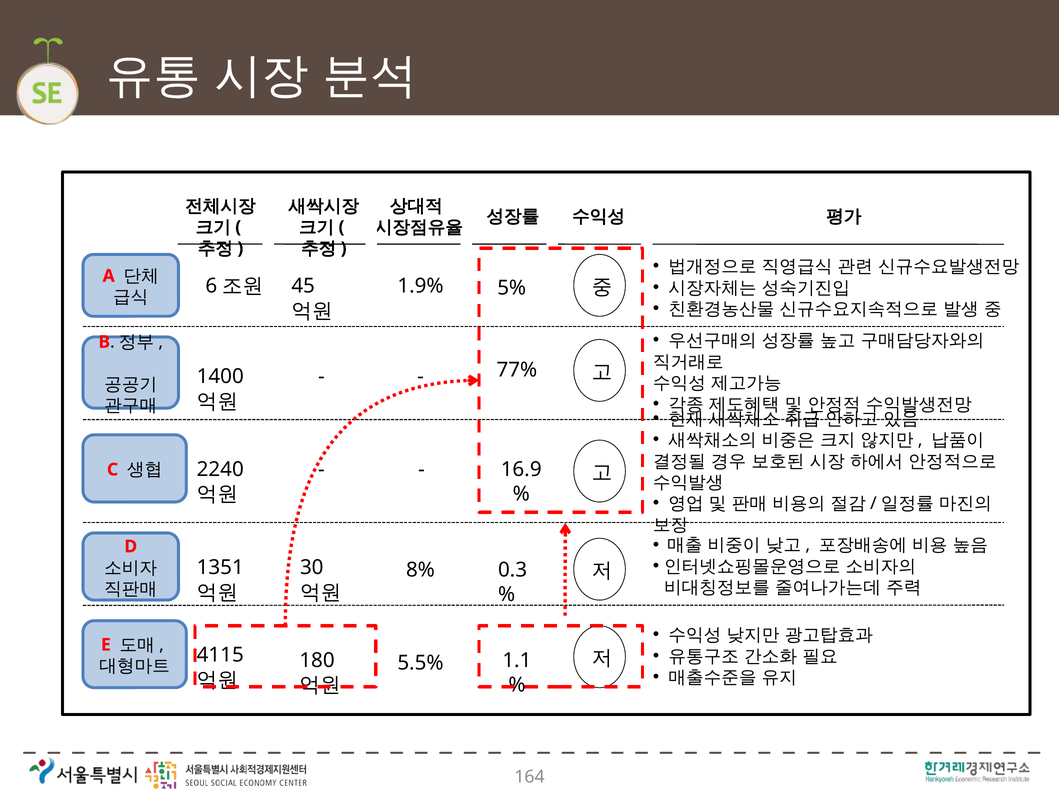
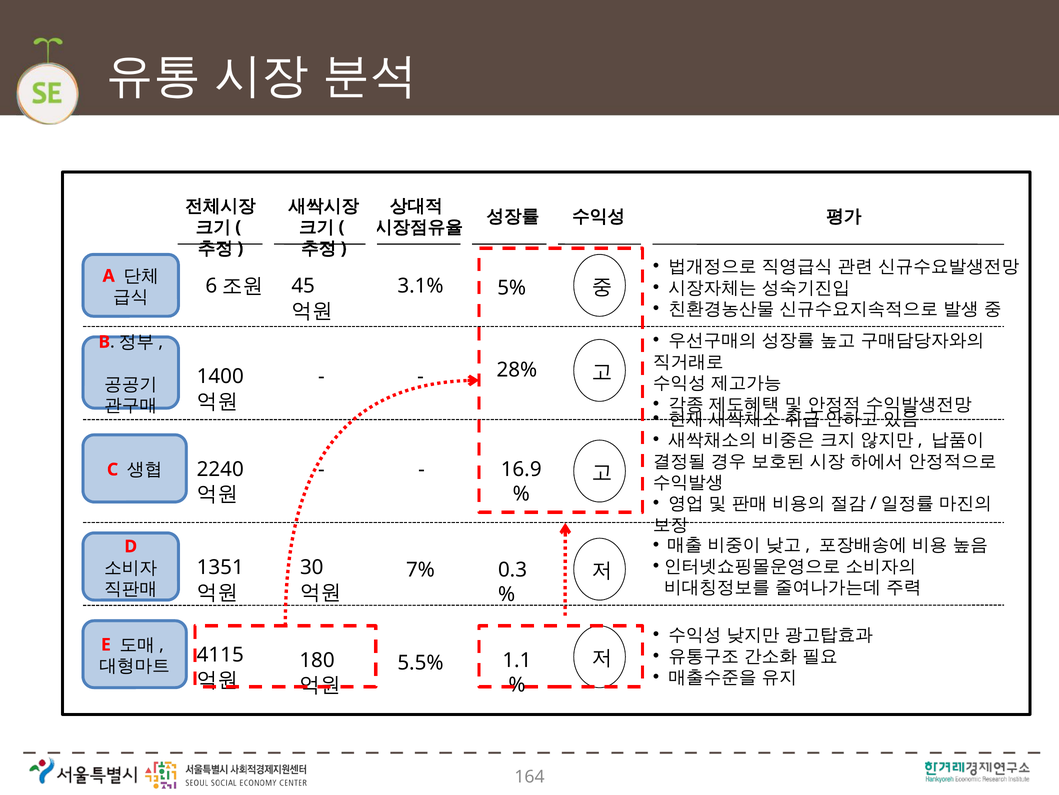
1.9%: 1.9% -> 3.1%
77%: 77% -> 28%
8%: 8% -> 7%
